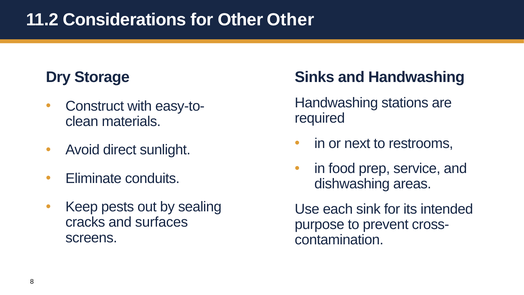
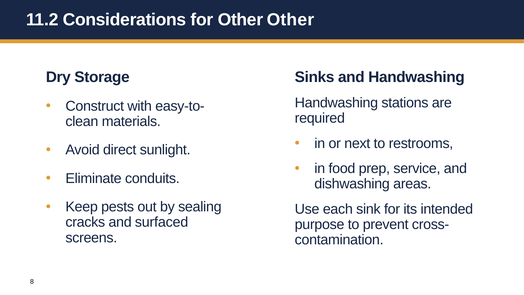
surfaces: surfaces -> surfaced
